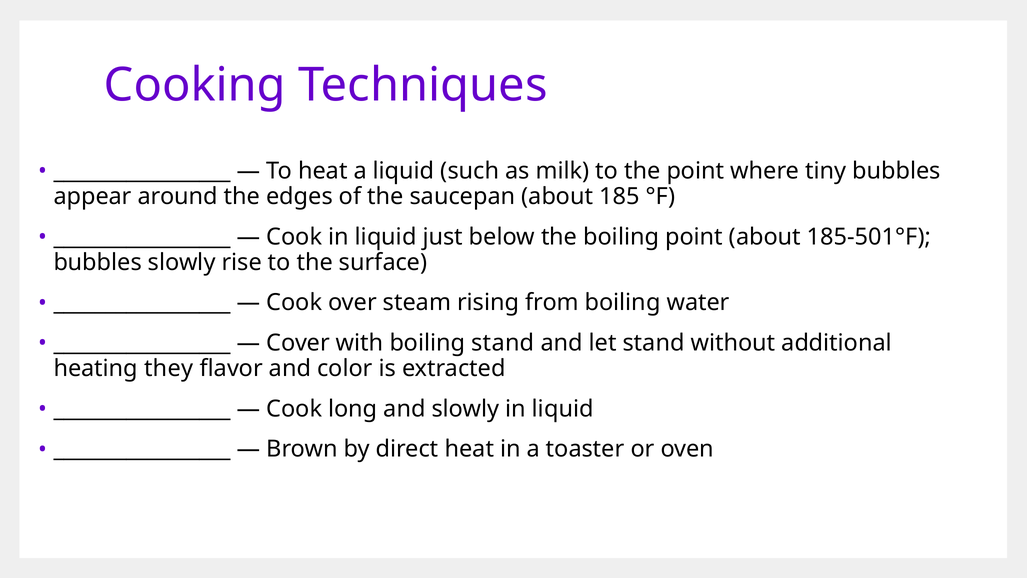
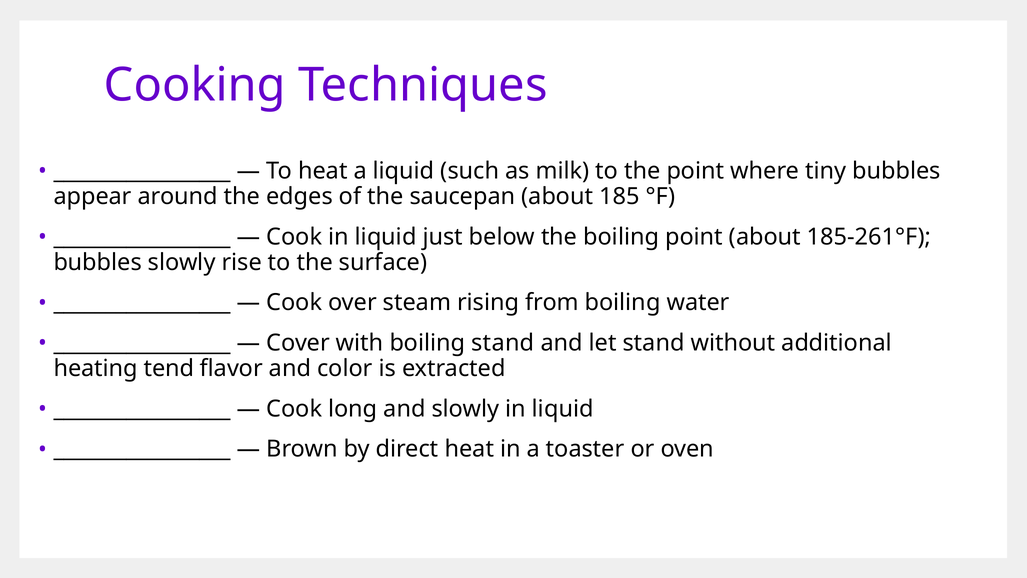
185-501°F: 185-501°F -> 185-261°F
they: they -> tend
